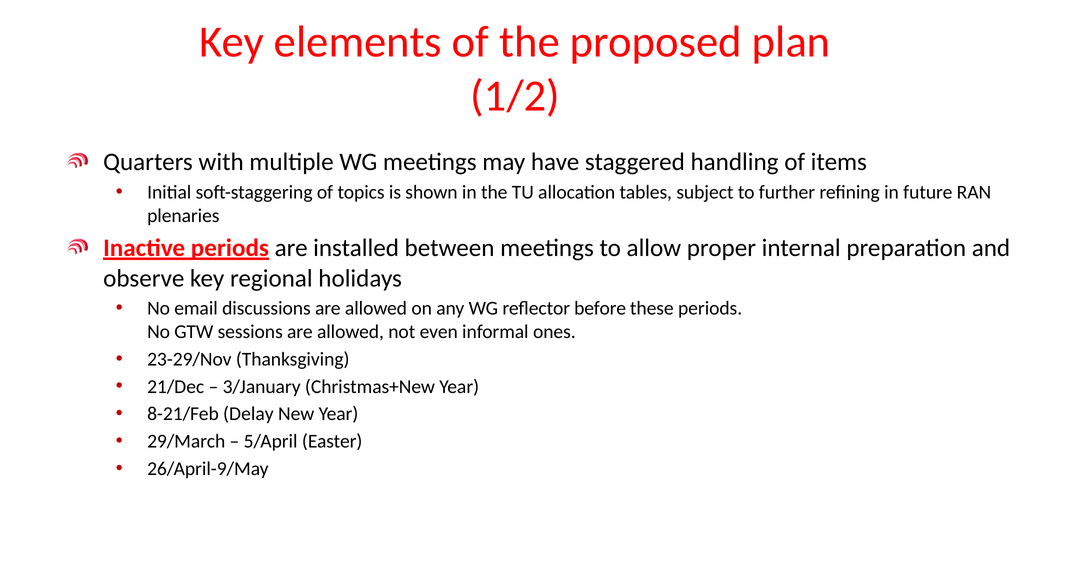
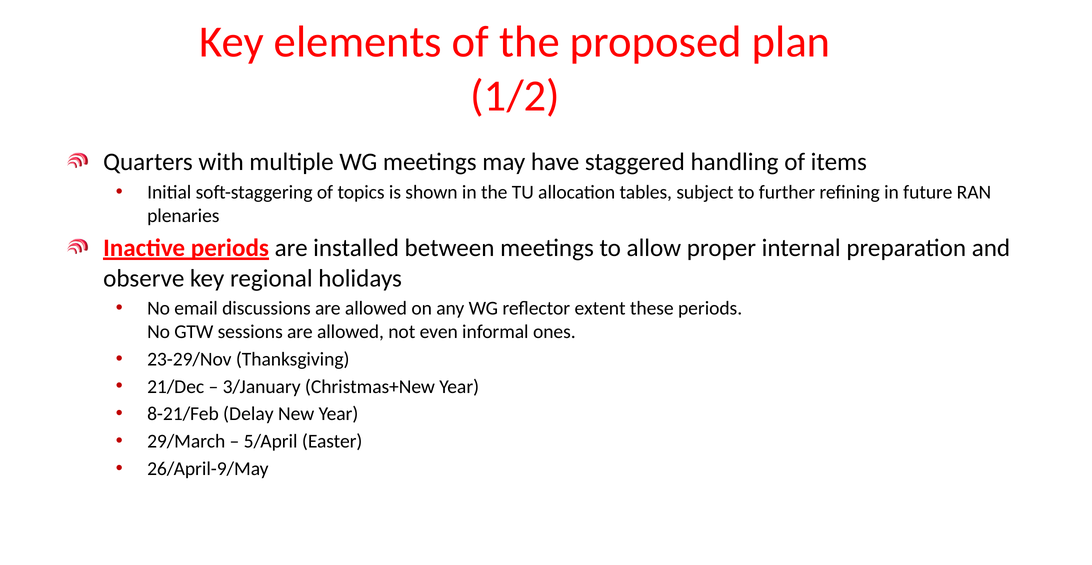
before: before -> extent
